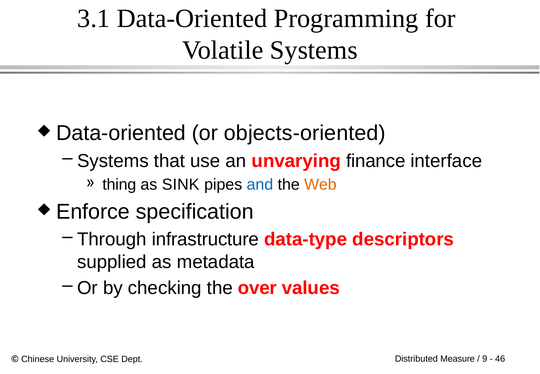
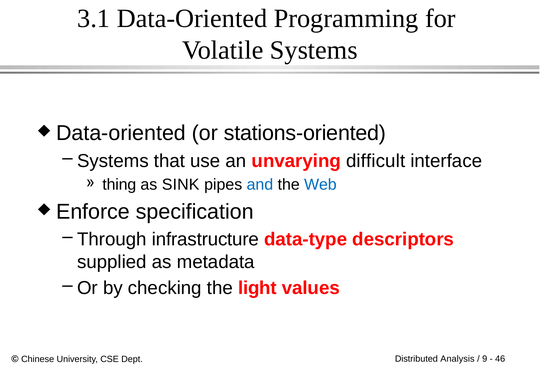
objects-oriented: objects-oriented -> stations-oriented
finance: finance -> difficult
Web colour: orange -> blue
over: over -> light
Measure: Measure -> Analysis
